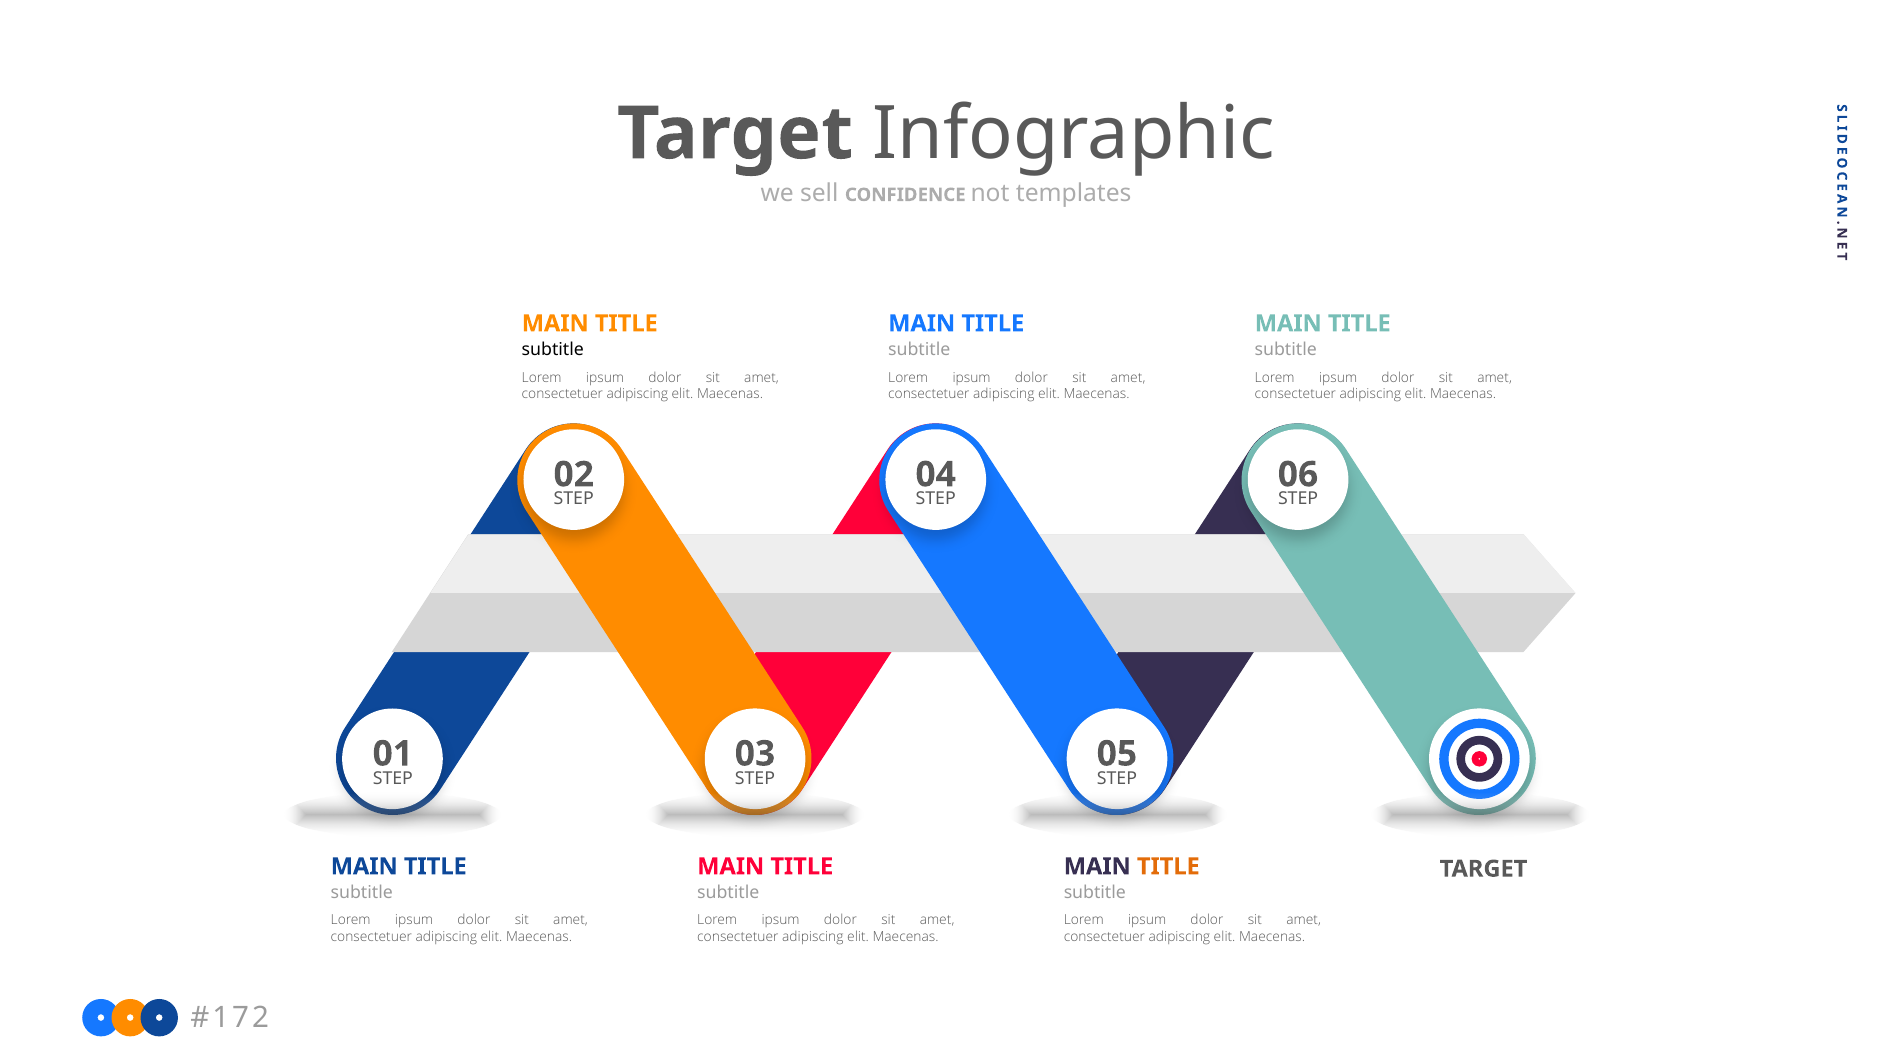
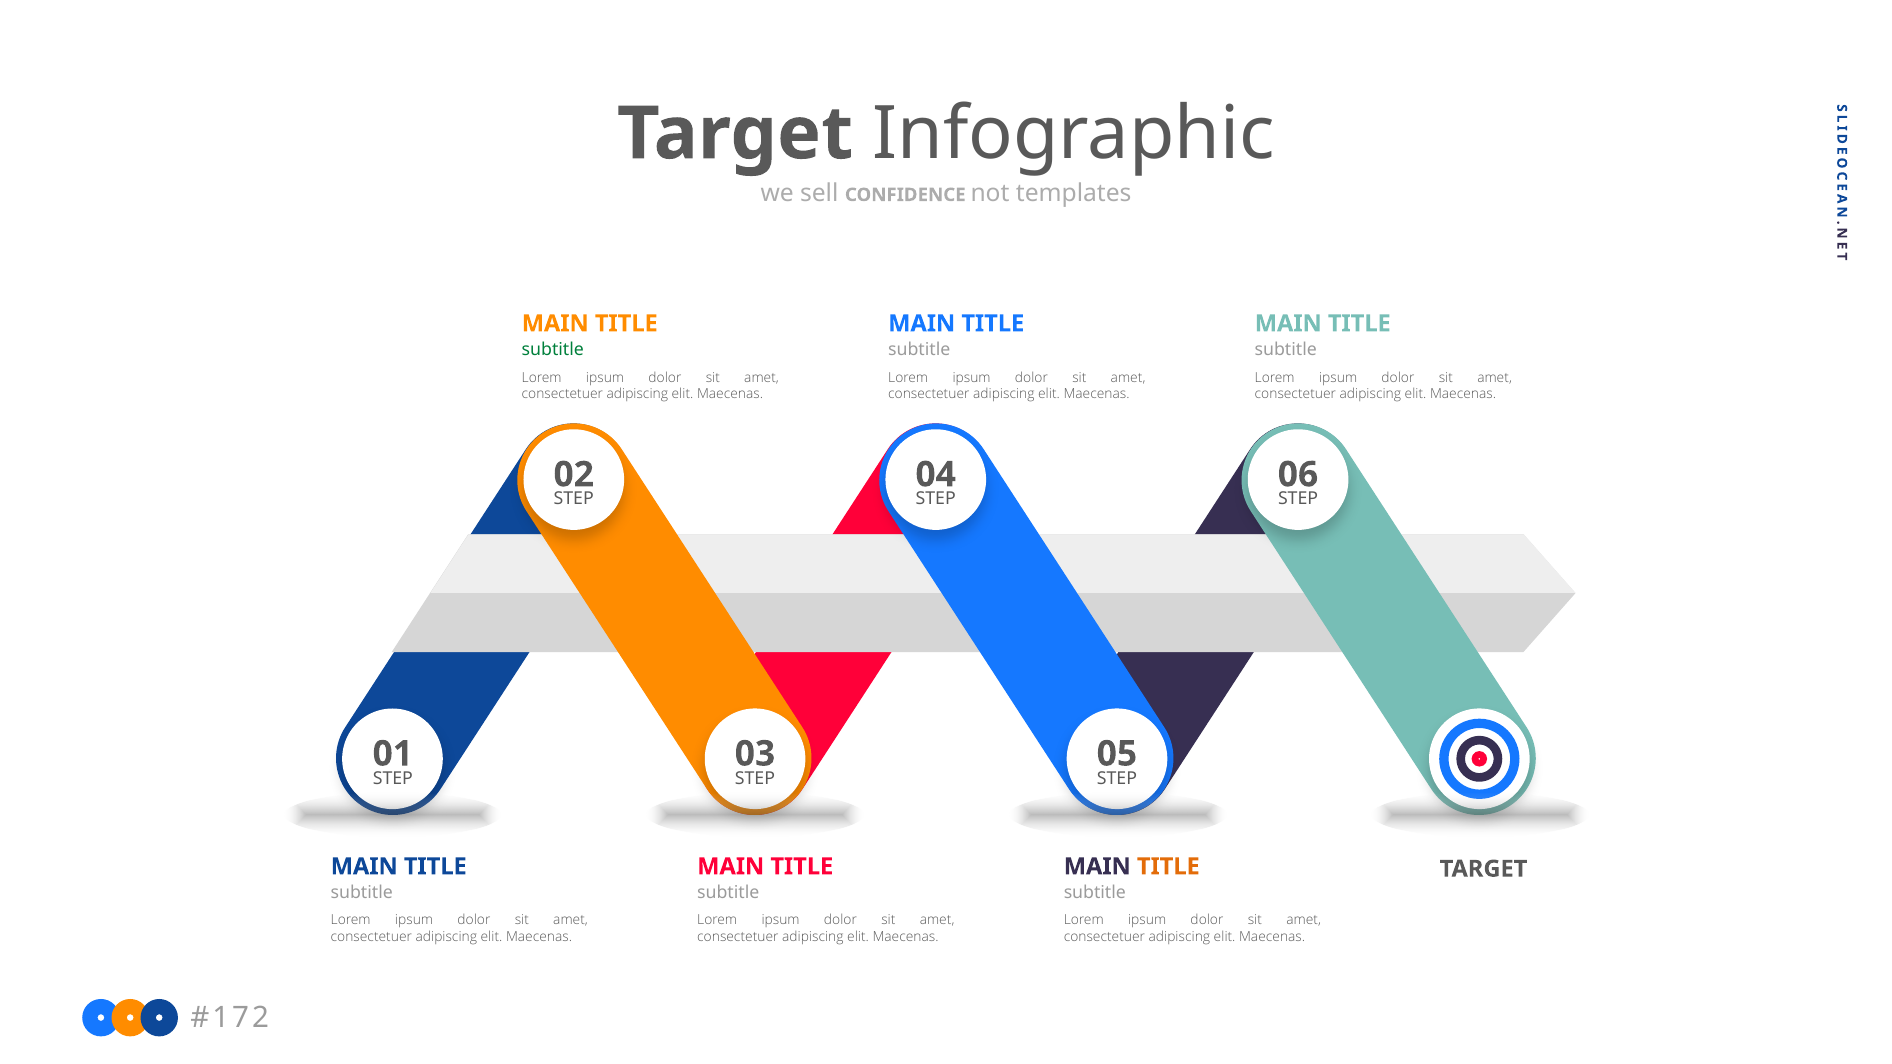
subtitle at (553, 350) colour: black -> green
